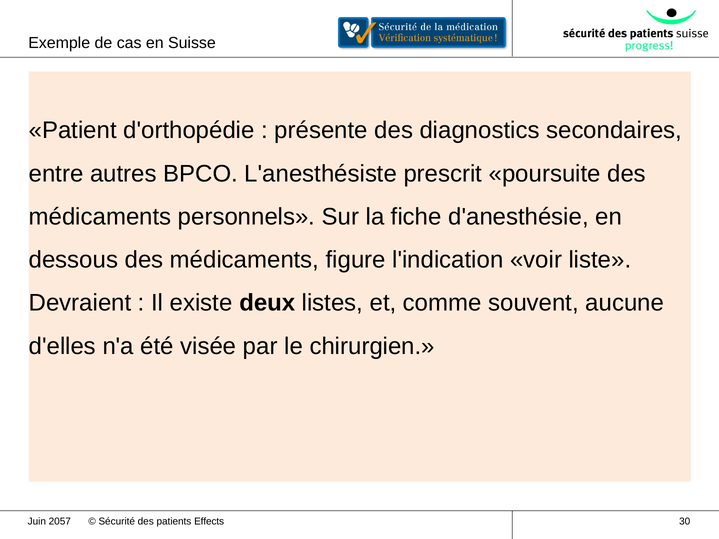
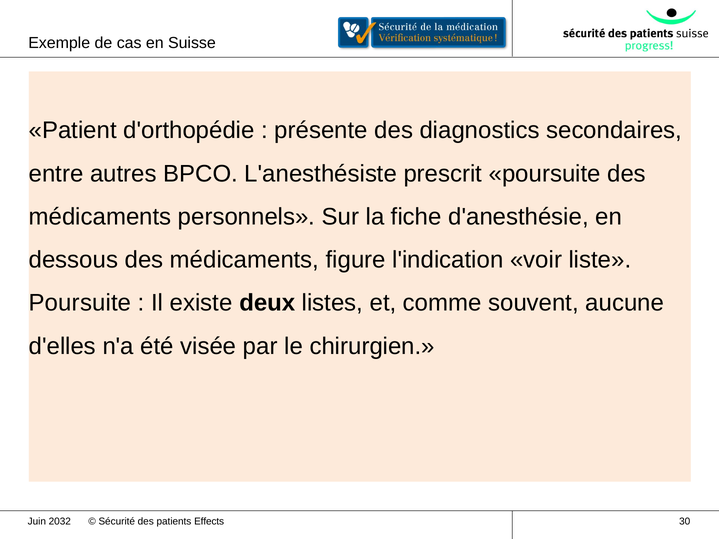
Devraient at (80, 303): Devraient -> Poursuite
2057: 2057 -> 2032
